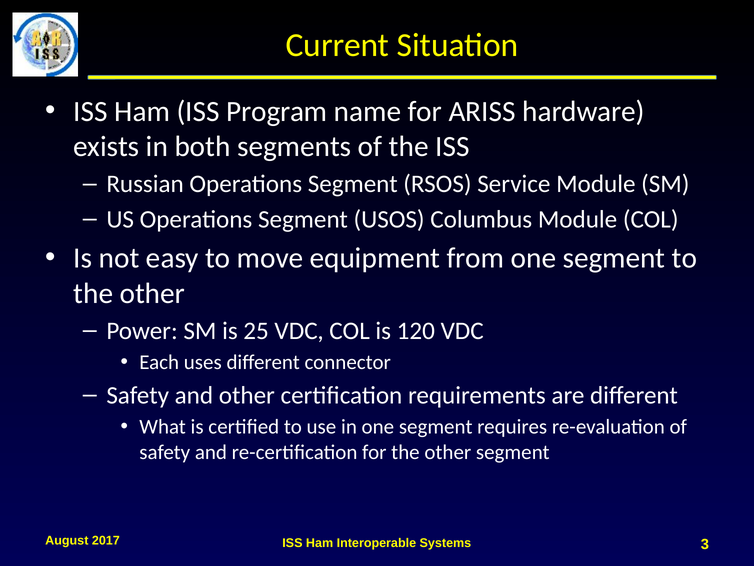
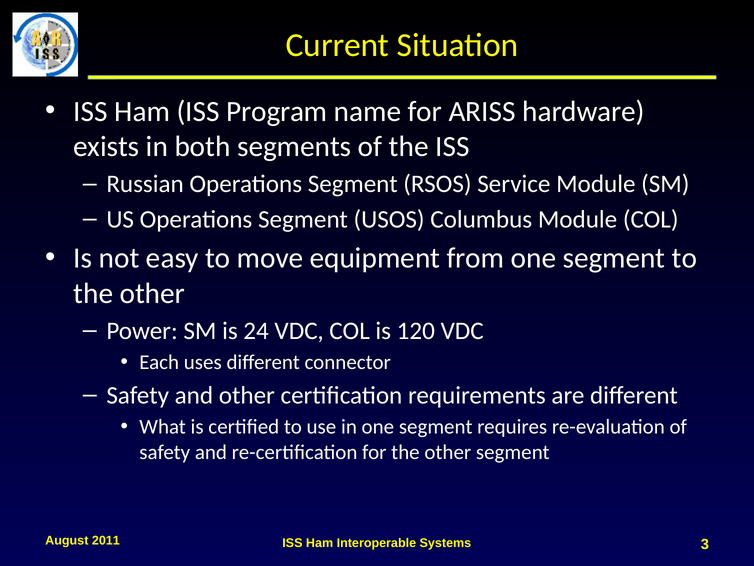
25: 25 -> 24
2017: 2017 -> 2011
